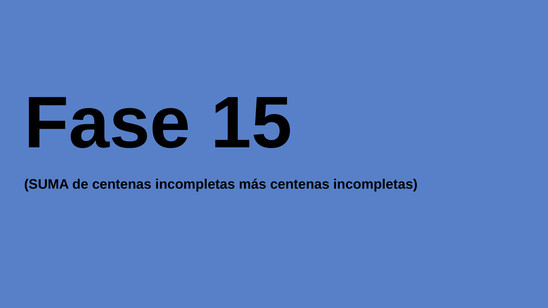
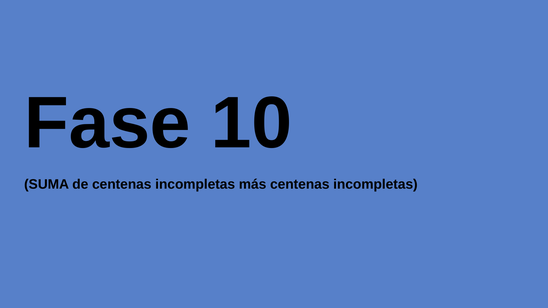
15: 15 -> 10
